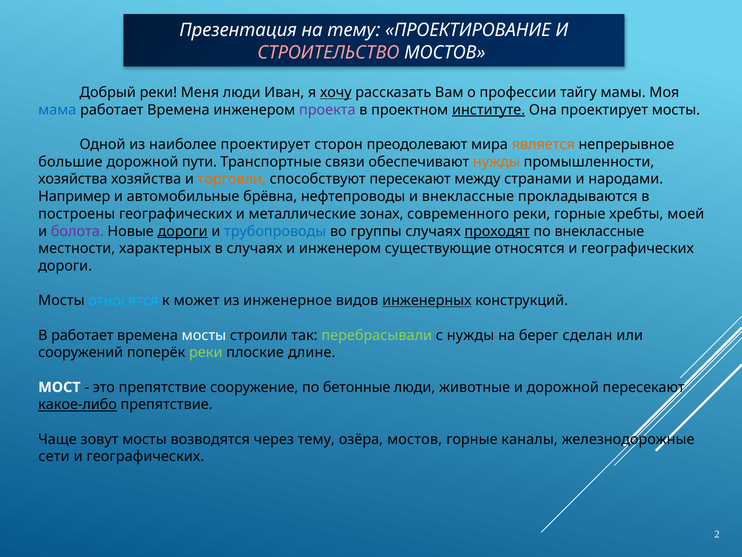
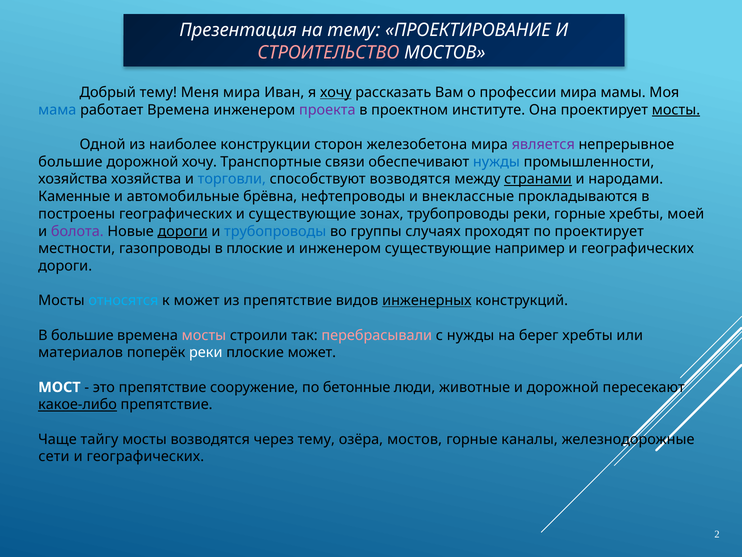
Добрый реки: реки -> тему
Меня люди: люди -> мира
профессии тайгу: тайгу -> мира
институте underline: present -> none
мосты at (676, 110) underline: none -> present
наиболее проектирует: проектирует -> конструкции
преодолевают: преодолевают -> железобетона
является colour: orange -> purple
дорожной пути: пути -> хочу
нужды at (496, 162) colour: orange -> blue
торговли colour: orange -> blue
способствуют пересекают: пересекают -> возводятся
странами underline: none -> present
Например: Например -> Каменные
и металлические: металлические -> существующие
зонах современного: современного -> трубопроводы
проходят underline: present -> none
по внеклассные: внеклассные -> проектирует
характерных: характерных -> газопроводы
в случаях: случаях -> плоские
существующие относятся: относятся -> например
из инженерное: инженерное -> препятствие
В работает: работает -> большие
мосты at (204, 335) colour: white -> pink
перебрасывали colour: light green -> pink
берег сделан: сделан -> хребты
сооружений: сооружений -> материалов
реки at (206, 352) colour: light green -> white
плоские длине: длине -> может
зовут: зовут -> тайгу
